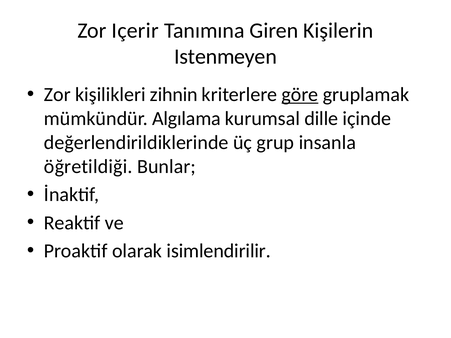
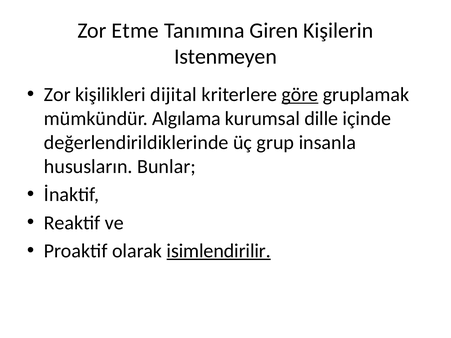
Içerir: Içerir -> Etme
zihnin: zihnin -> dijital
öğretildiği: öğretildiği -> hususların
isimlendirilir underline: none -> present
